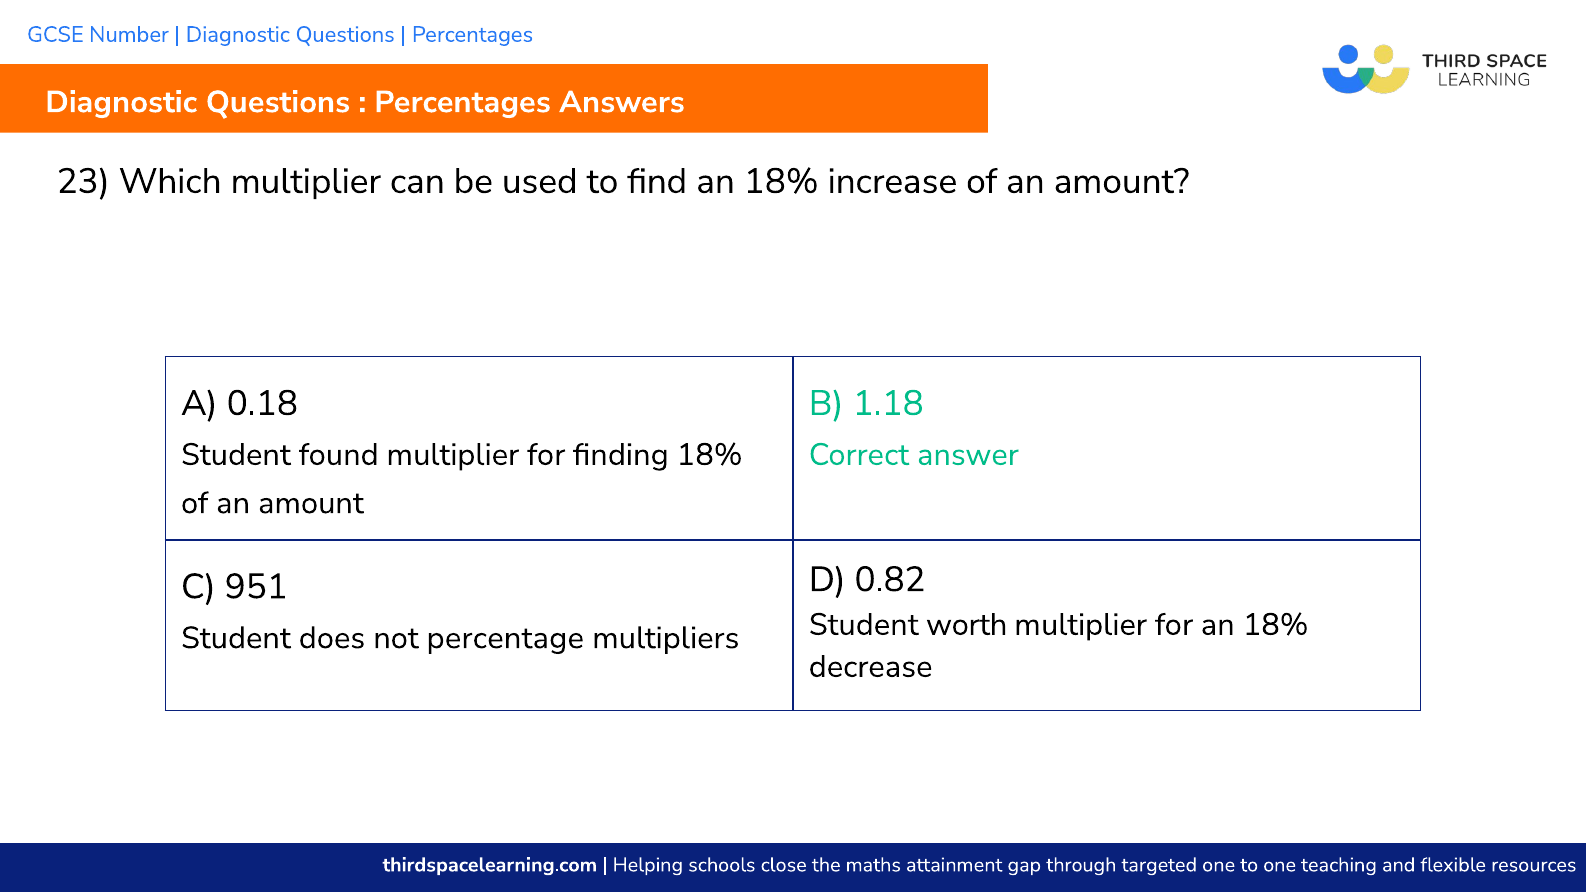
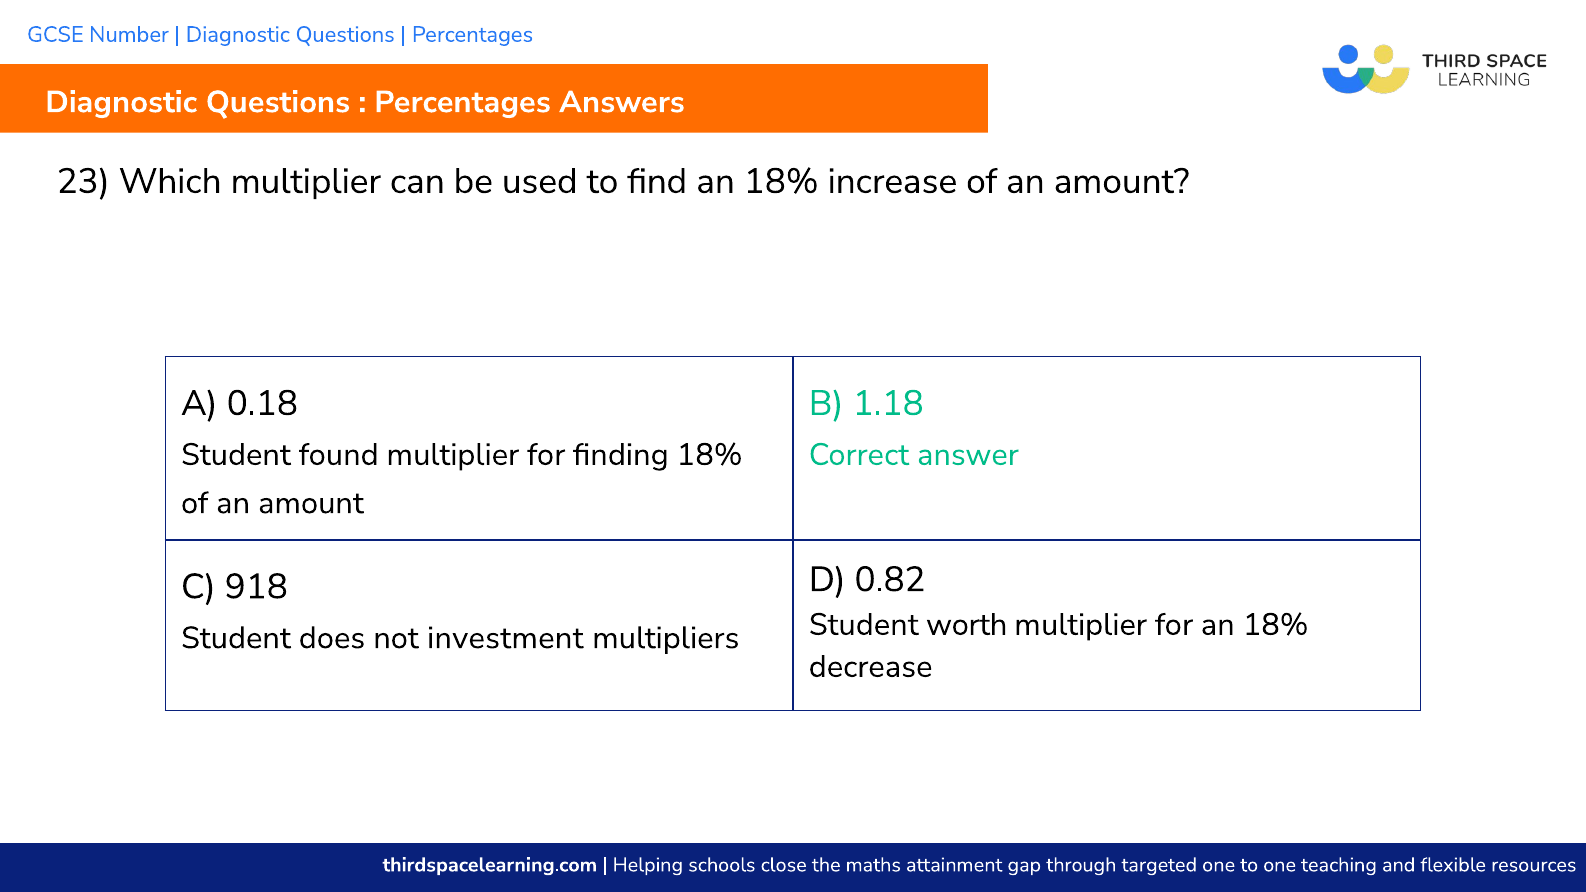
951: 951 -> 918
percentage: percentage -> investment
